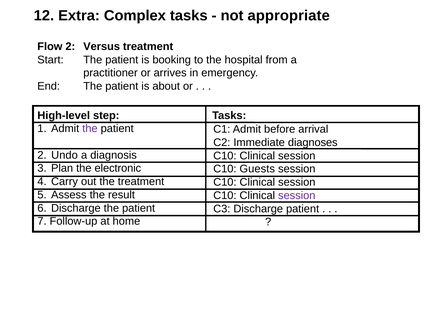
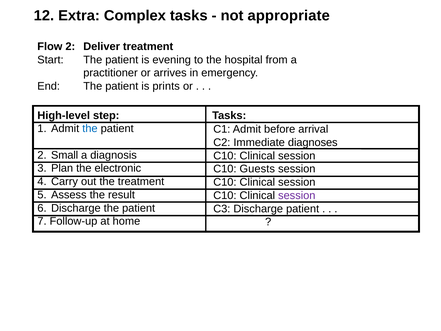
Versus: Versus -> Deliver
booking: booking -> evening
about: about -> prints
the at (90, 129) colour: purple -> blue
Undo: Undo -> Small
